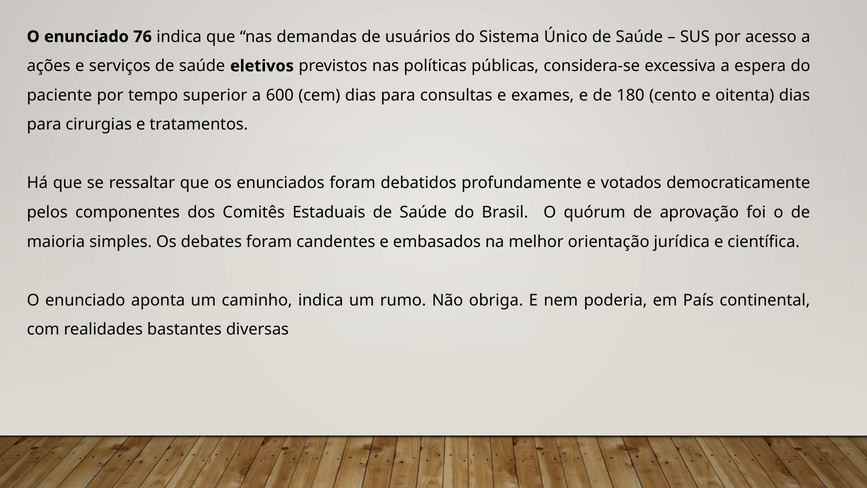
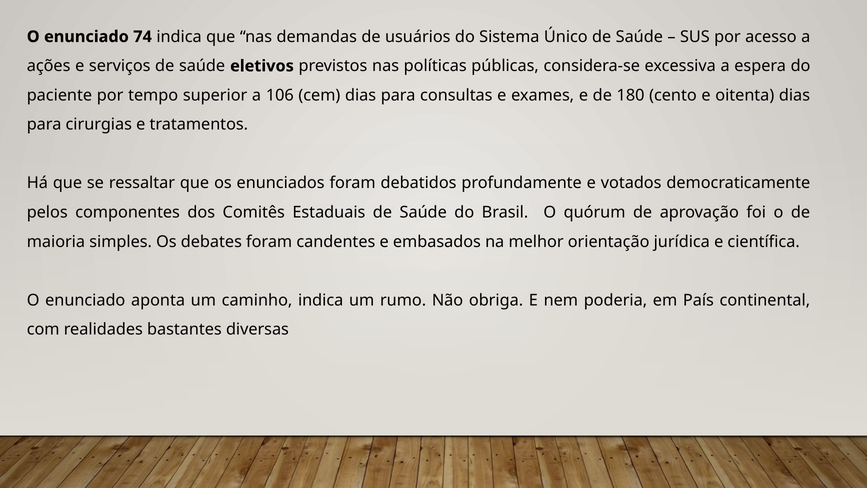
76: 76 -> 74
600: 600 -> 106
